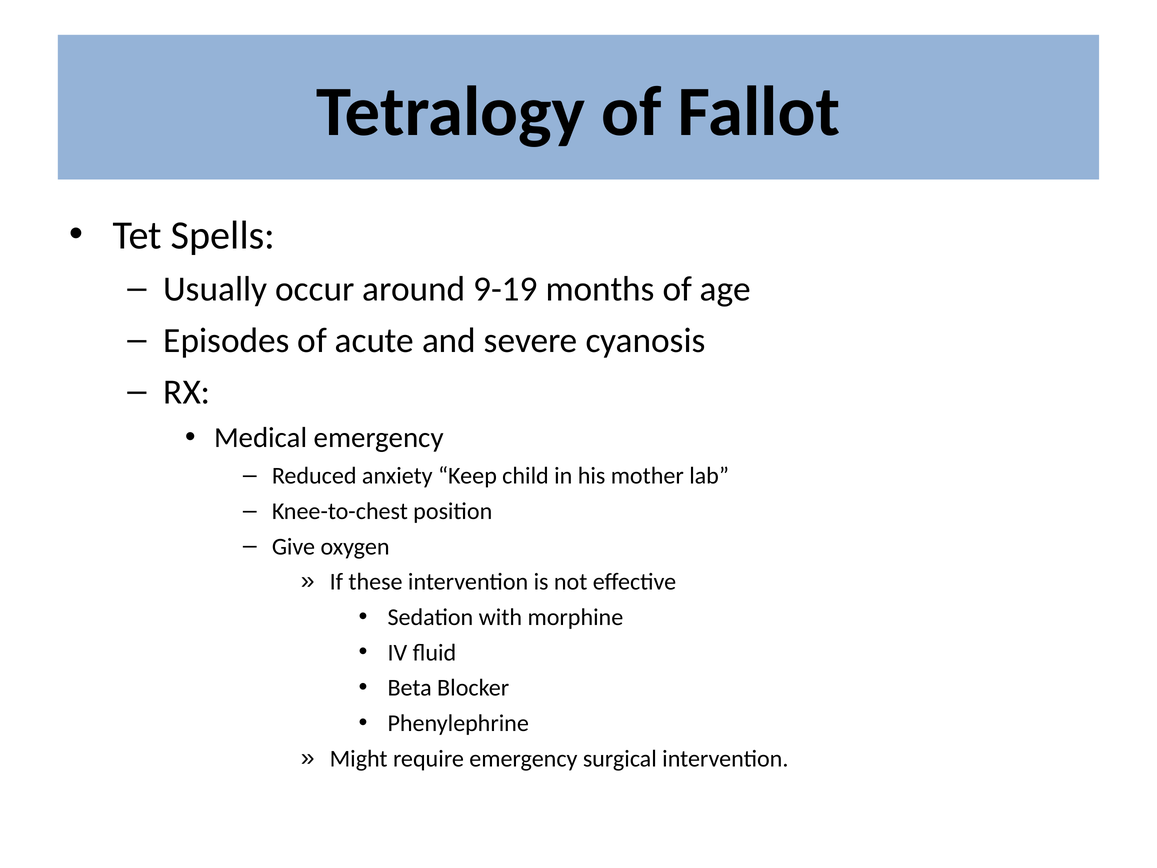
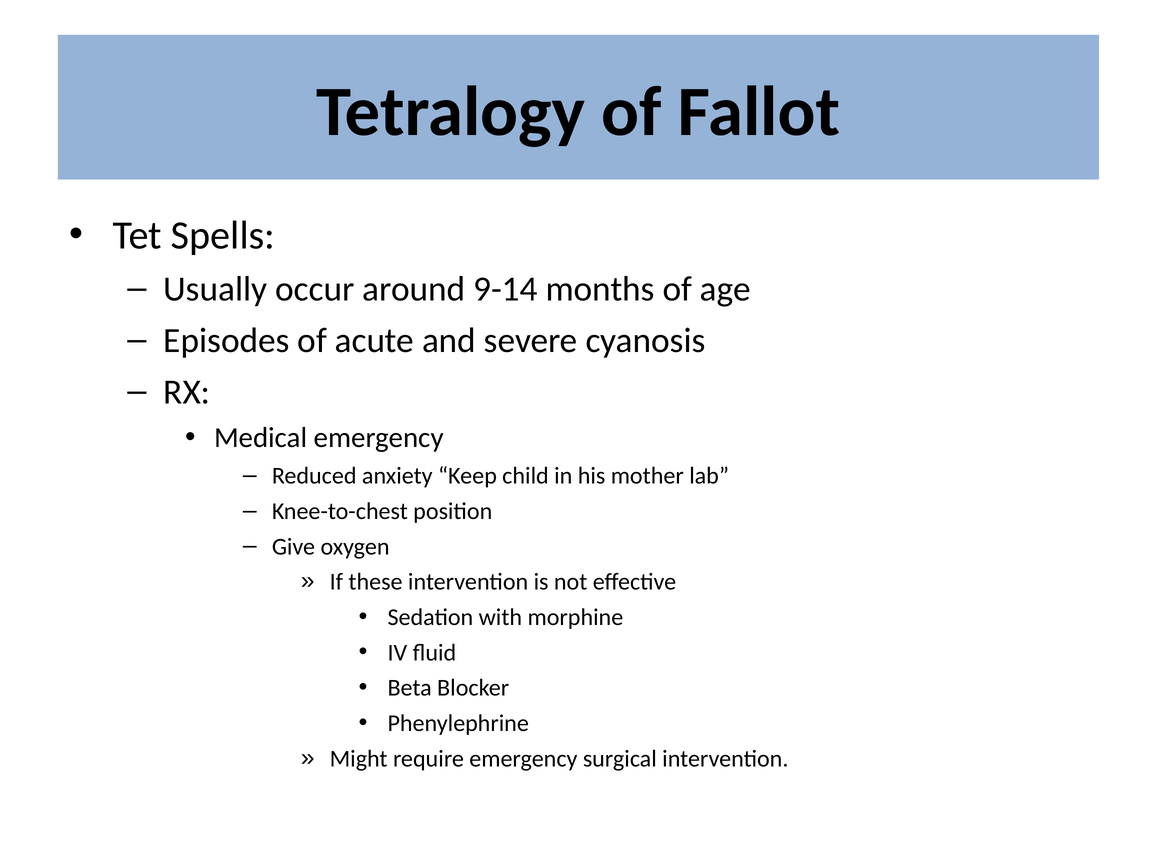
9-19: 9-19 -> 9-14
